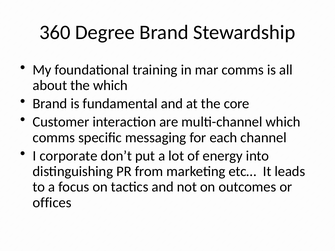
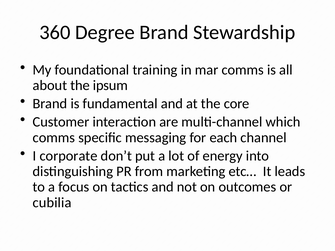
the which: which -> ipsum
offices: offices -> cubilia
